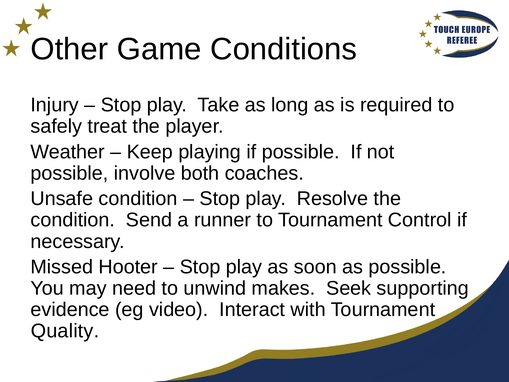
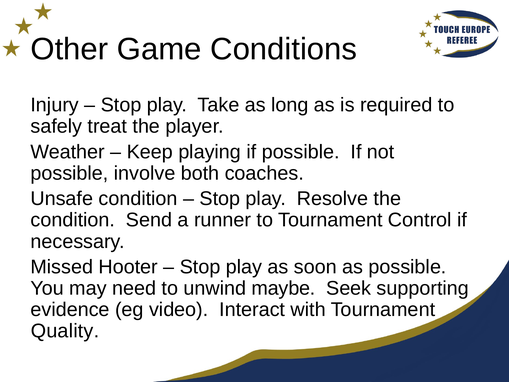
makes: makes -> maybe
